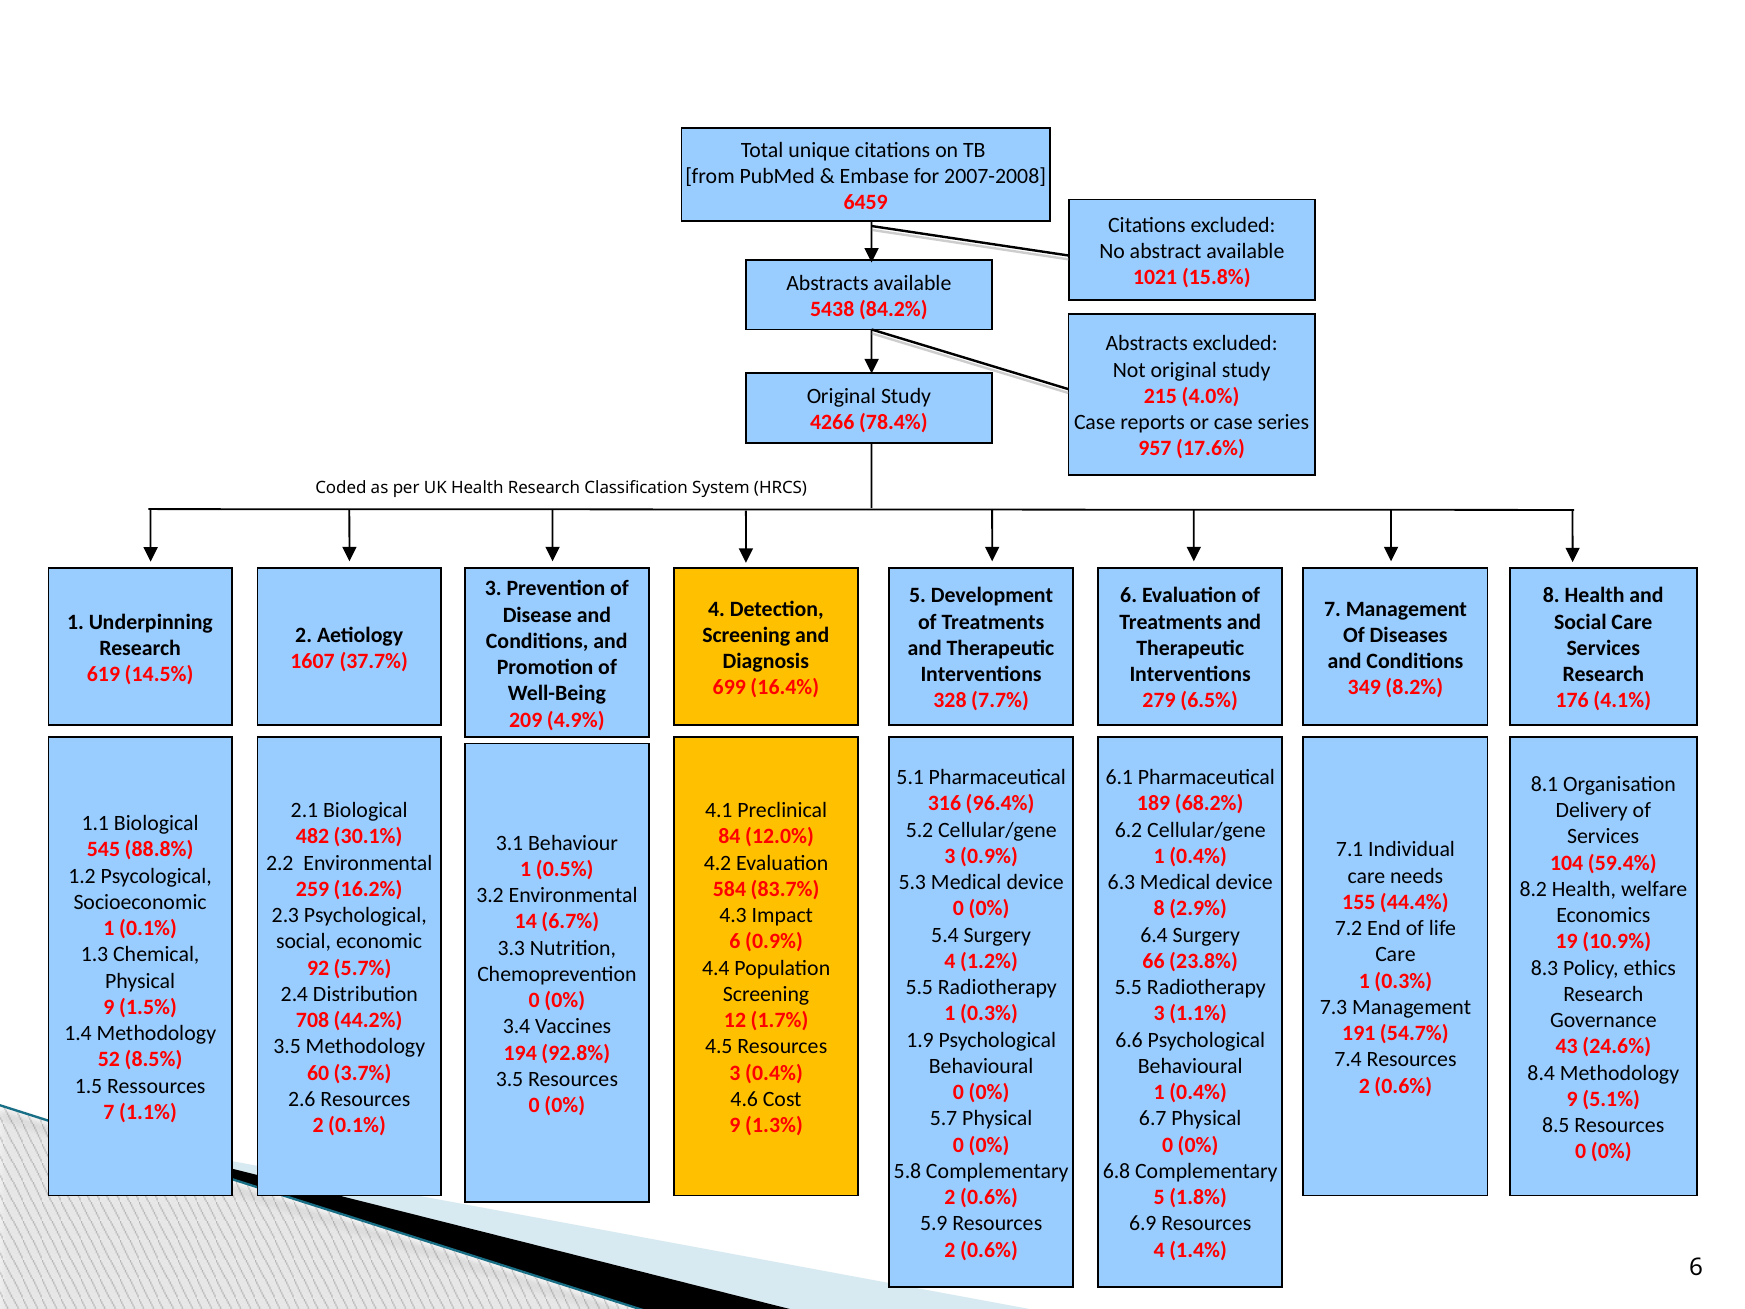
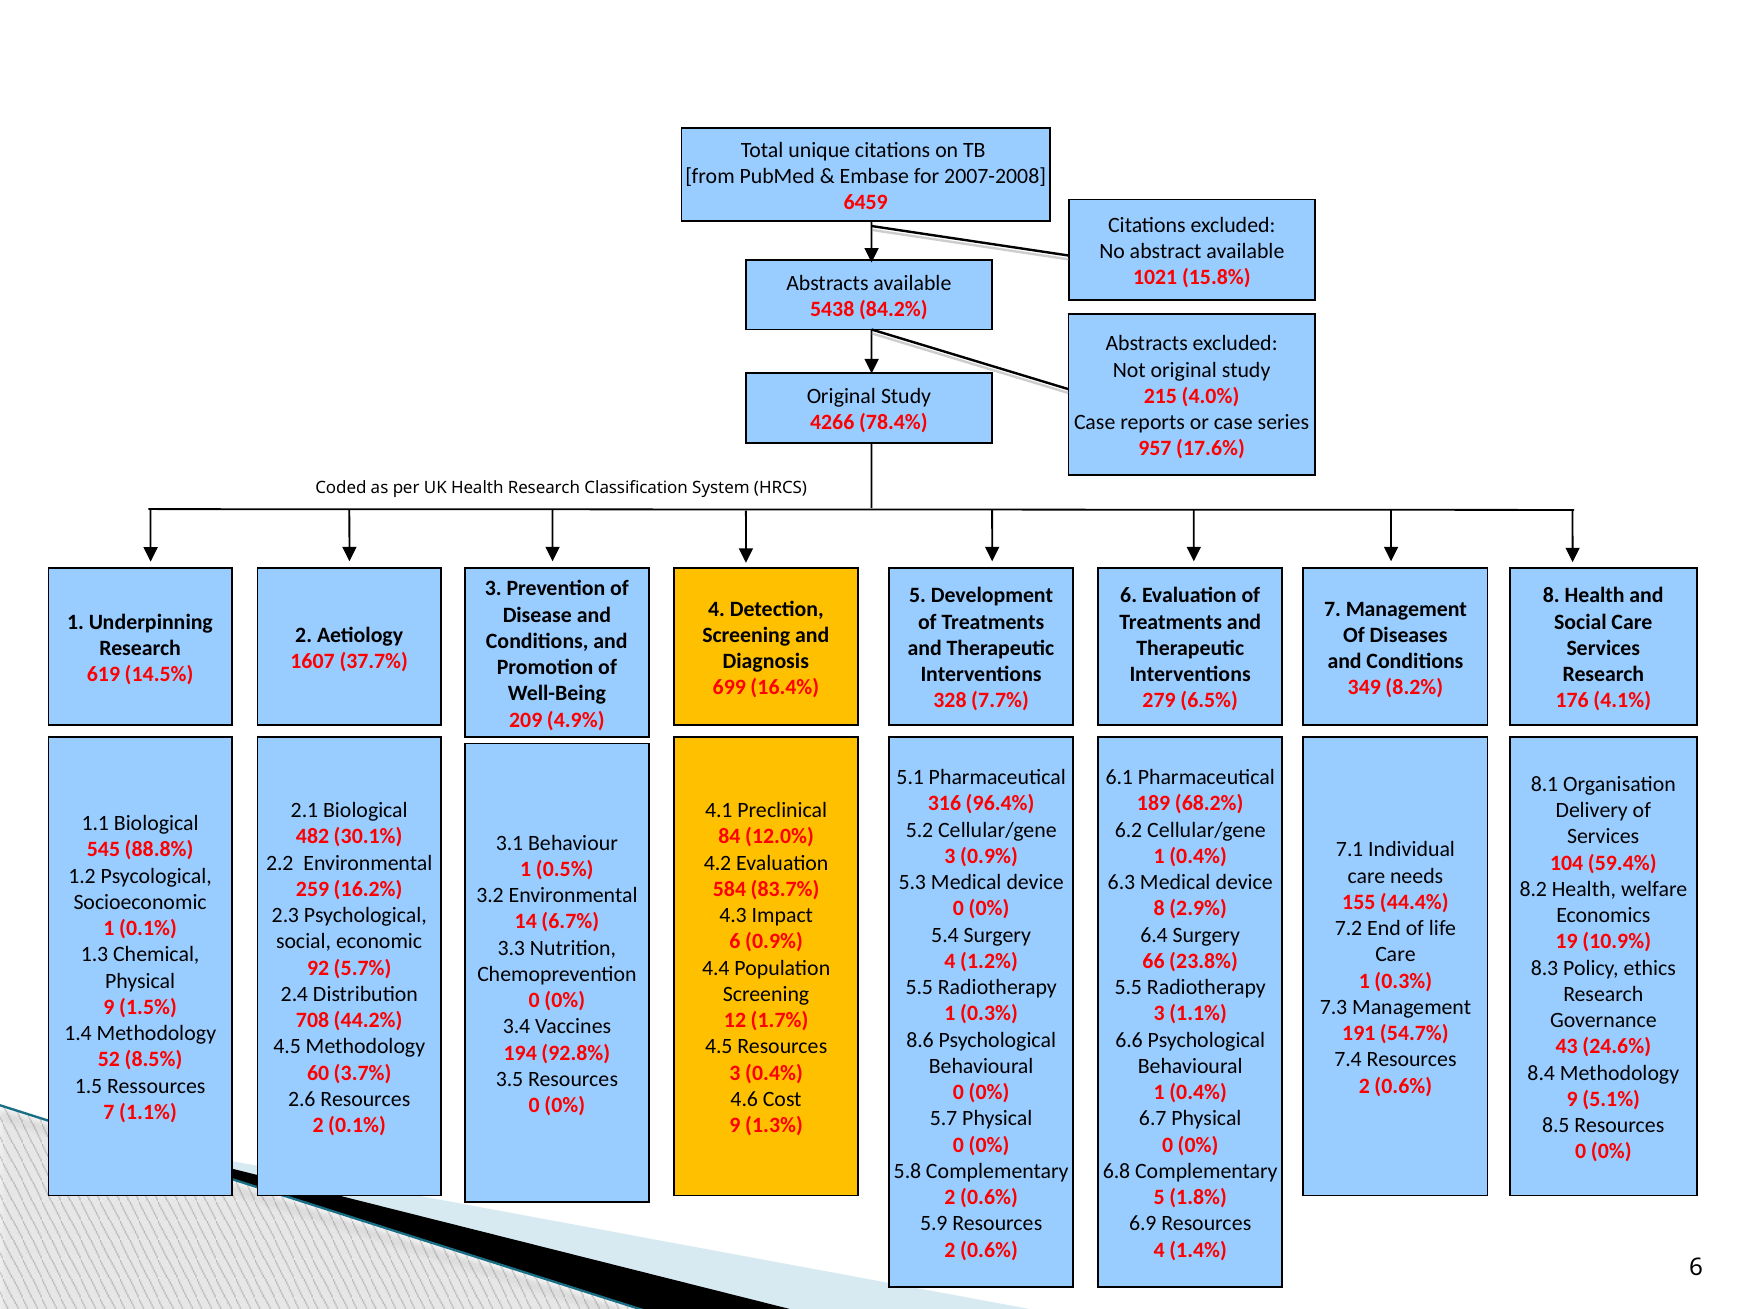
1.9: 1.9 -> 8.6
3.5 at (287, 1046): 3.5 -> 4.5
